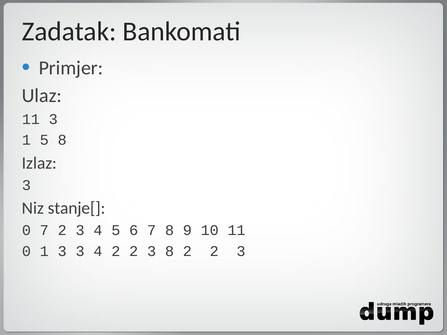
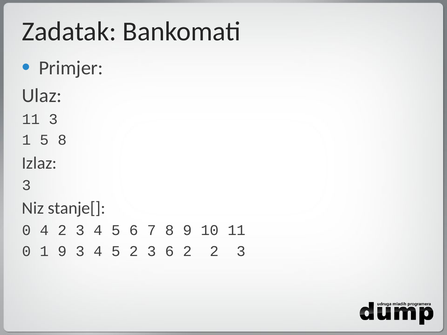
0 7: 7 -> 4
1 3: 3 -> 9
2 at (116, 251): 2 -> 5
3 8: 8 -> 6
